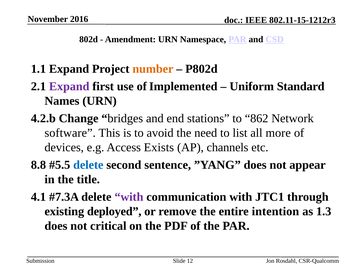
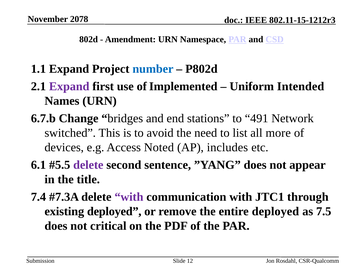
2016: 2016 -> 2078
number colour: orange -> blue
Standard: Standard -> Intended
4.2.b: 4.2.b -> 6.7.b
862: 862 -> 491
software: software -> switched
Exists: Exists -> Noted
channels: channels -> includes
8.8: 8.8 -> 6.1
delete at (88, 165) colour: blue -> purple
4.1: 4.1 -> 7.4
entire intention: intention -> deployed
1.3: 1.3 -> 7.5
